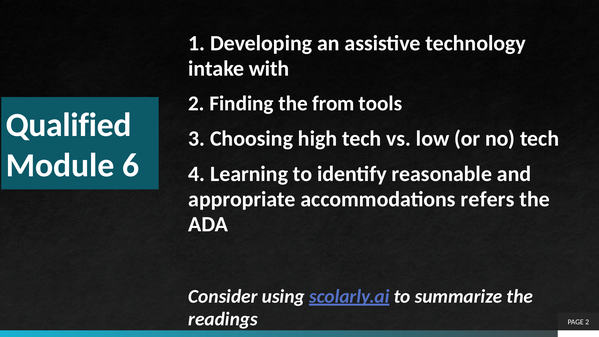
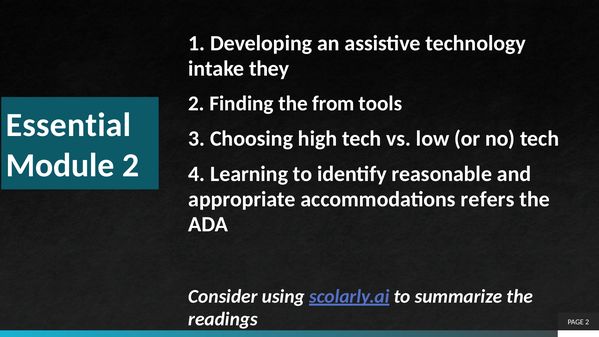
with: with -> they
Qualified: Qualified -> Essential
Module 6: 6 -> 2
